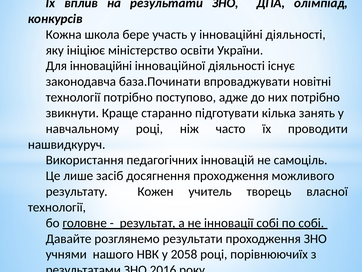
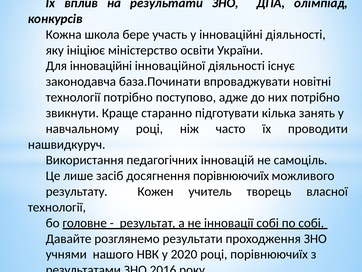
досягнення проходження: проходження -> порівнюючиїх
2058: 2058 -> 2020
